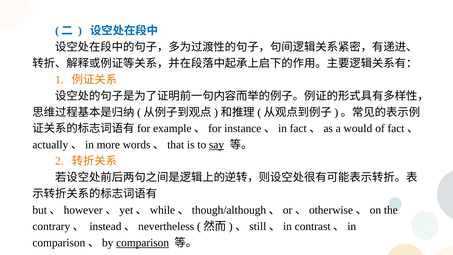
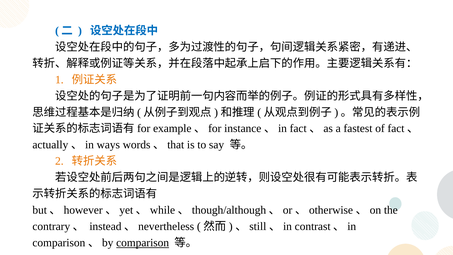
would: would -> fastest
more: more -> ways
say underline: present -> none
